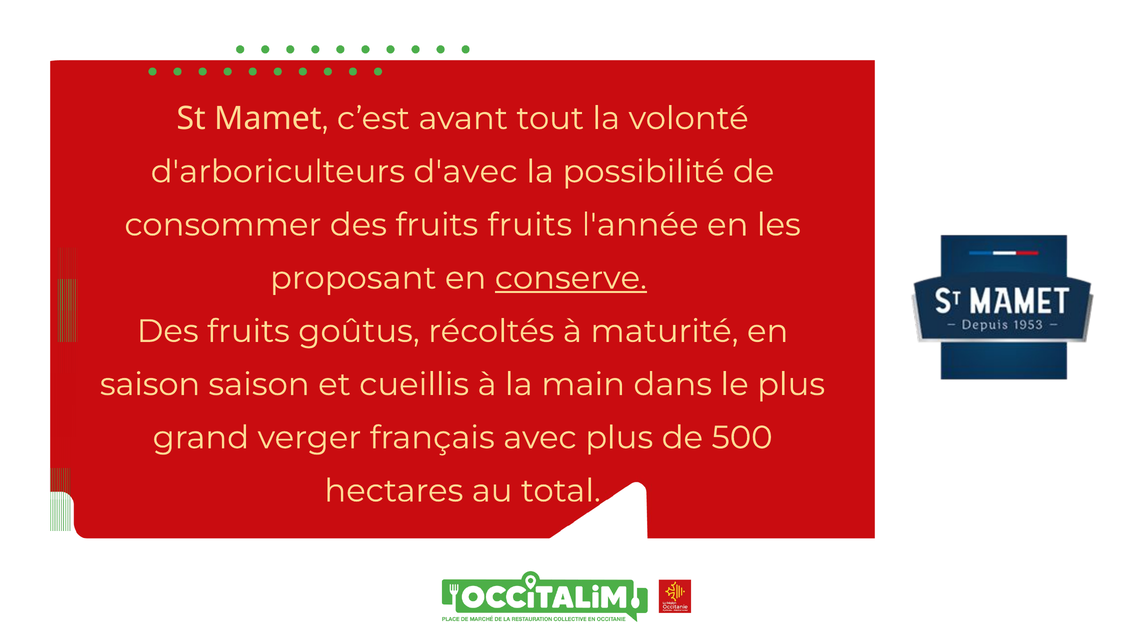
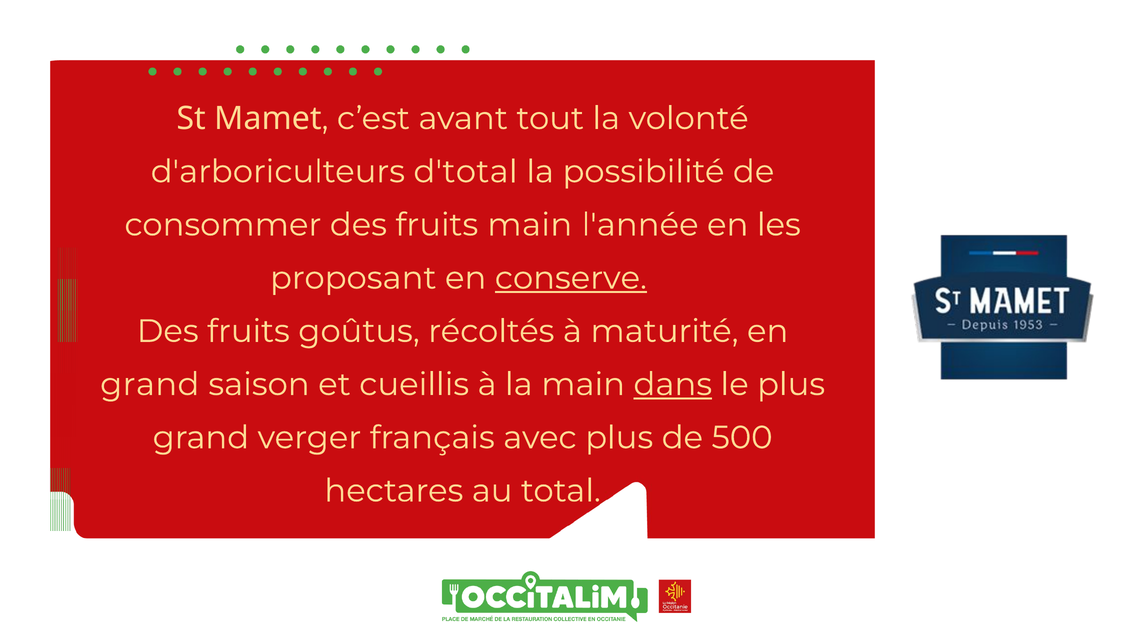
d'avec: d'avec -> d'total
fruits fruits: fruits -> main
saison at (150, 385): saison -> grand
dans underline: none -> present
